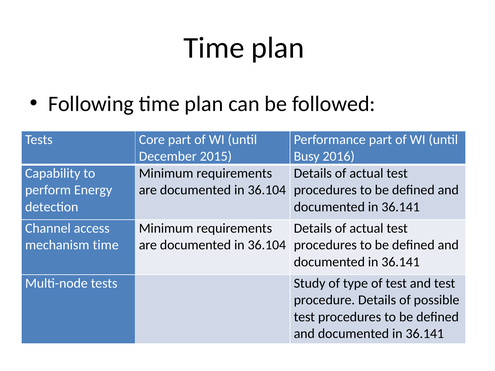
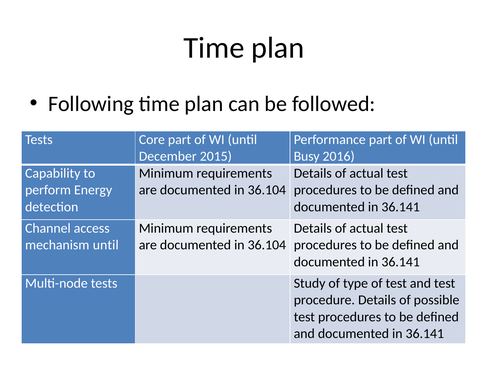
mechanism time: time -> until
